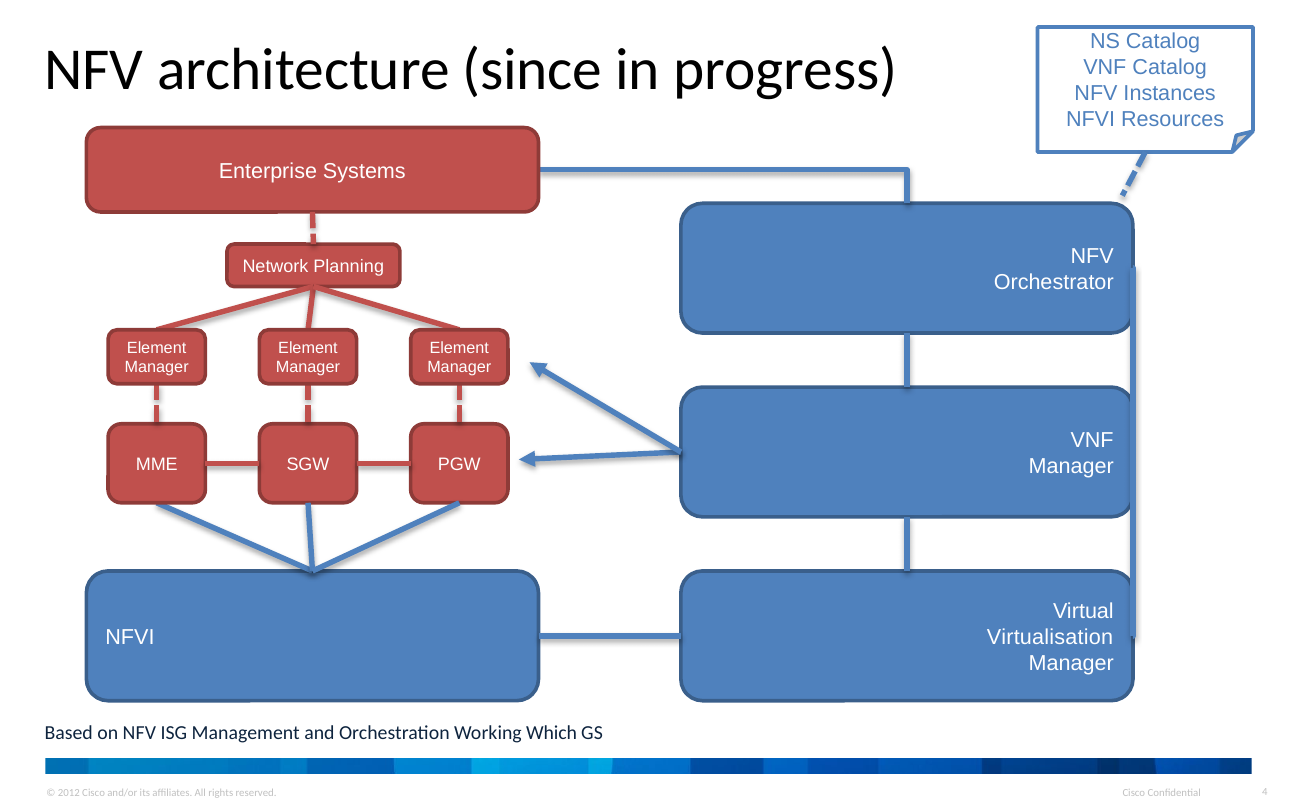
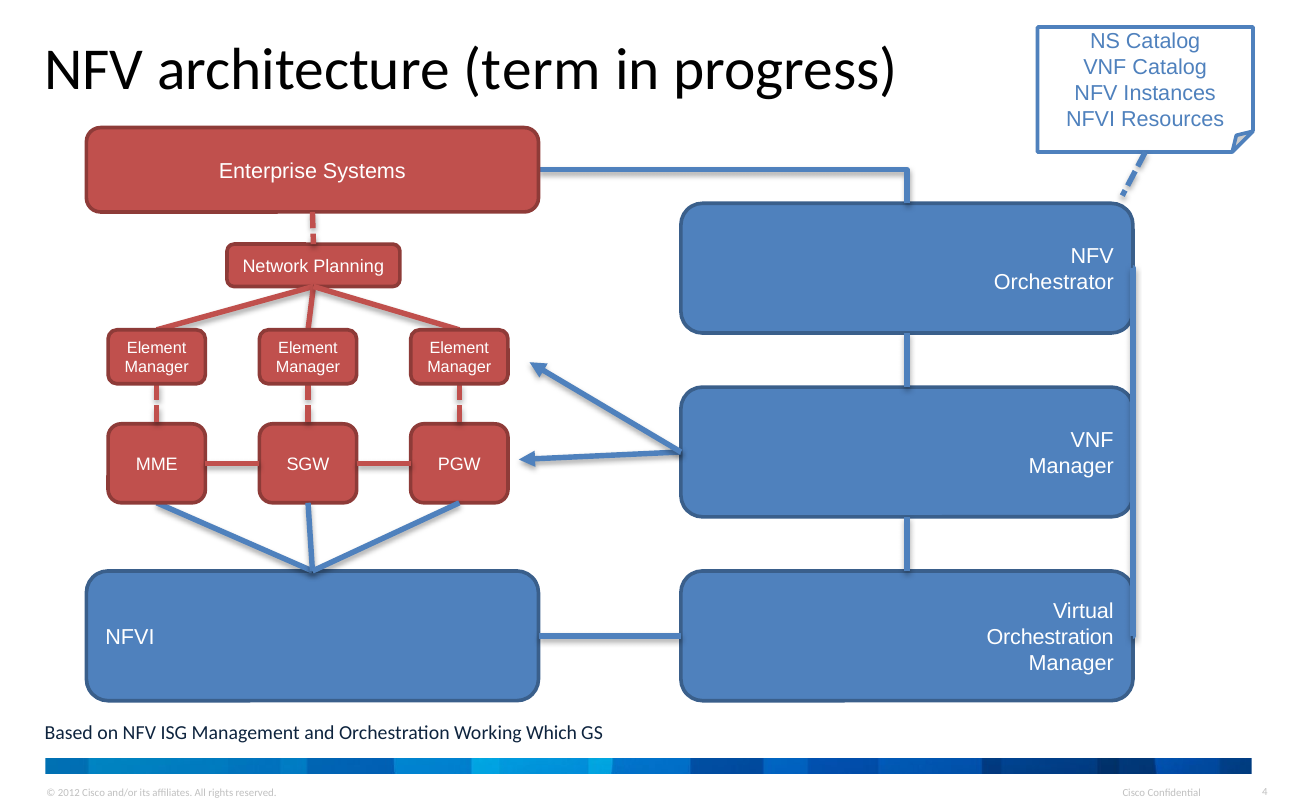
since: since -> term
Virtualisation at (1050, 637): Virtualisation -> Orchestration
